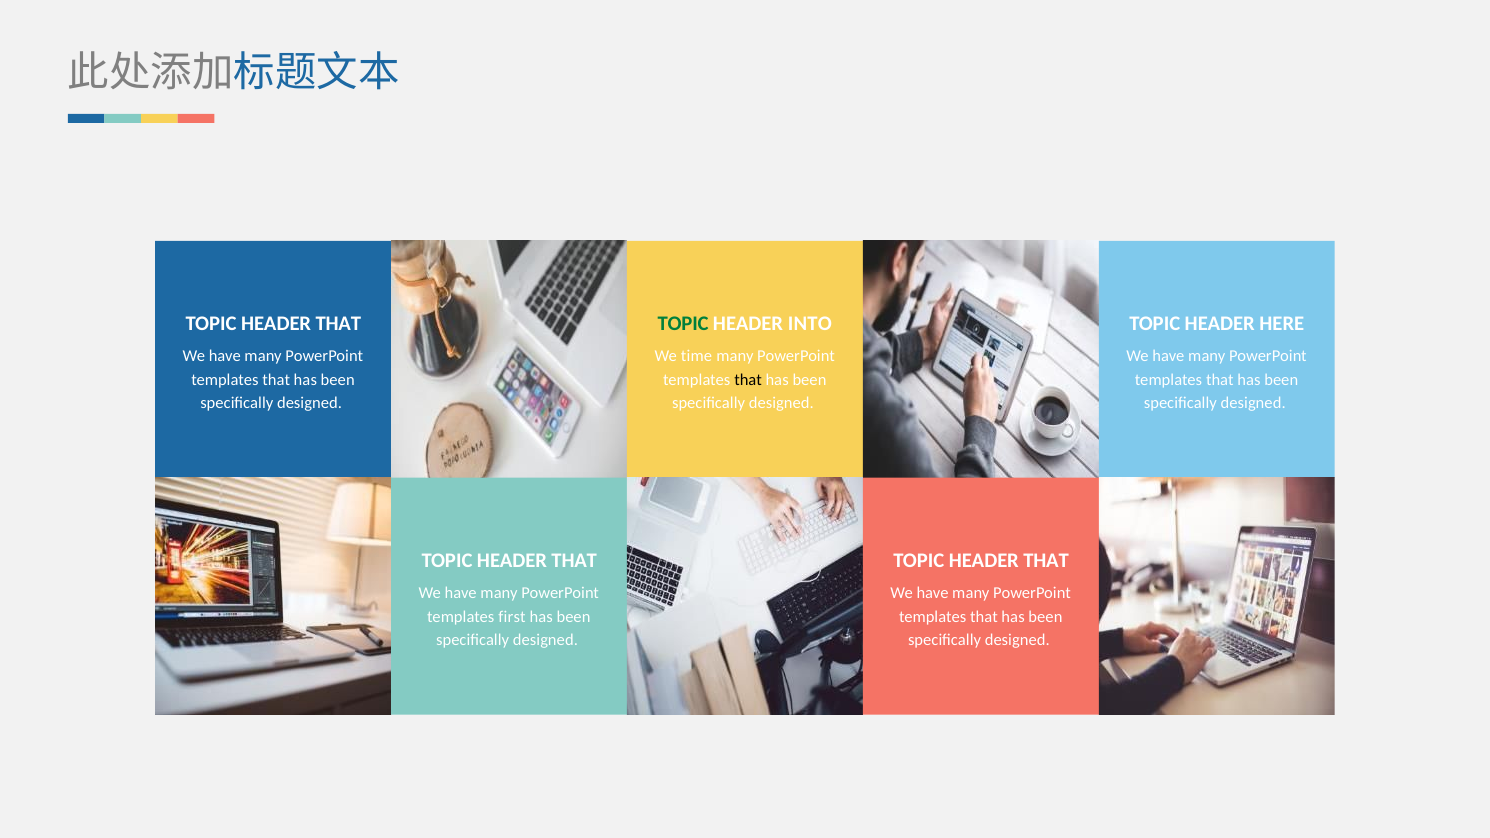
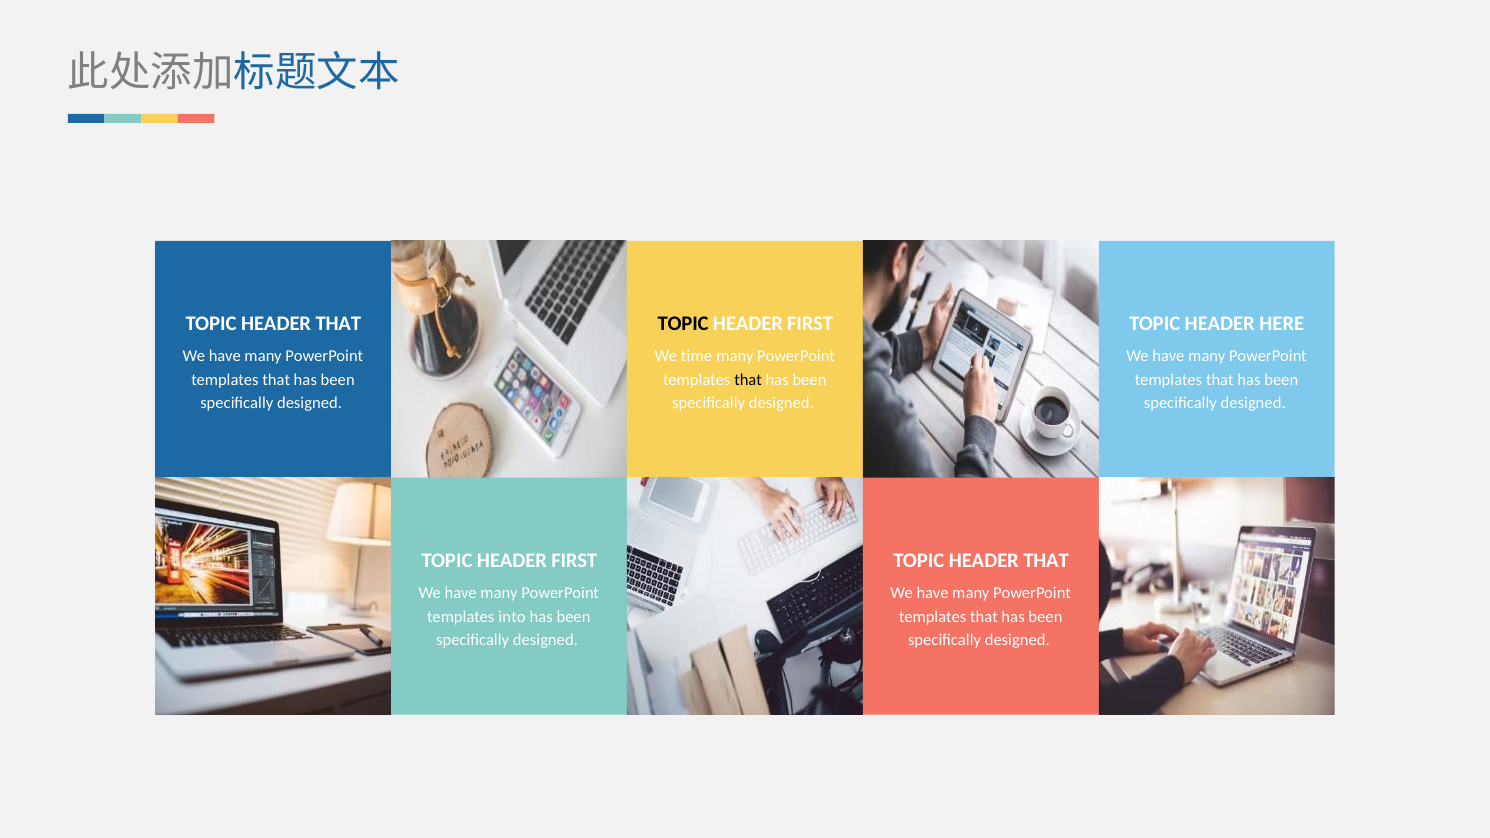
TOPIC at (683, 324) colour: green -> black
INTO at (810, 324): INTO -> FIRST
THAT at (574, 561): THAT -> FIRST
first: first -> into
